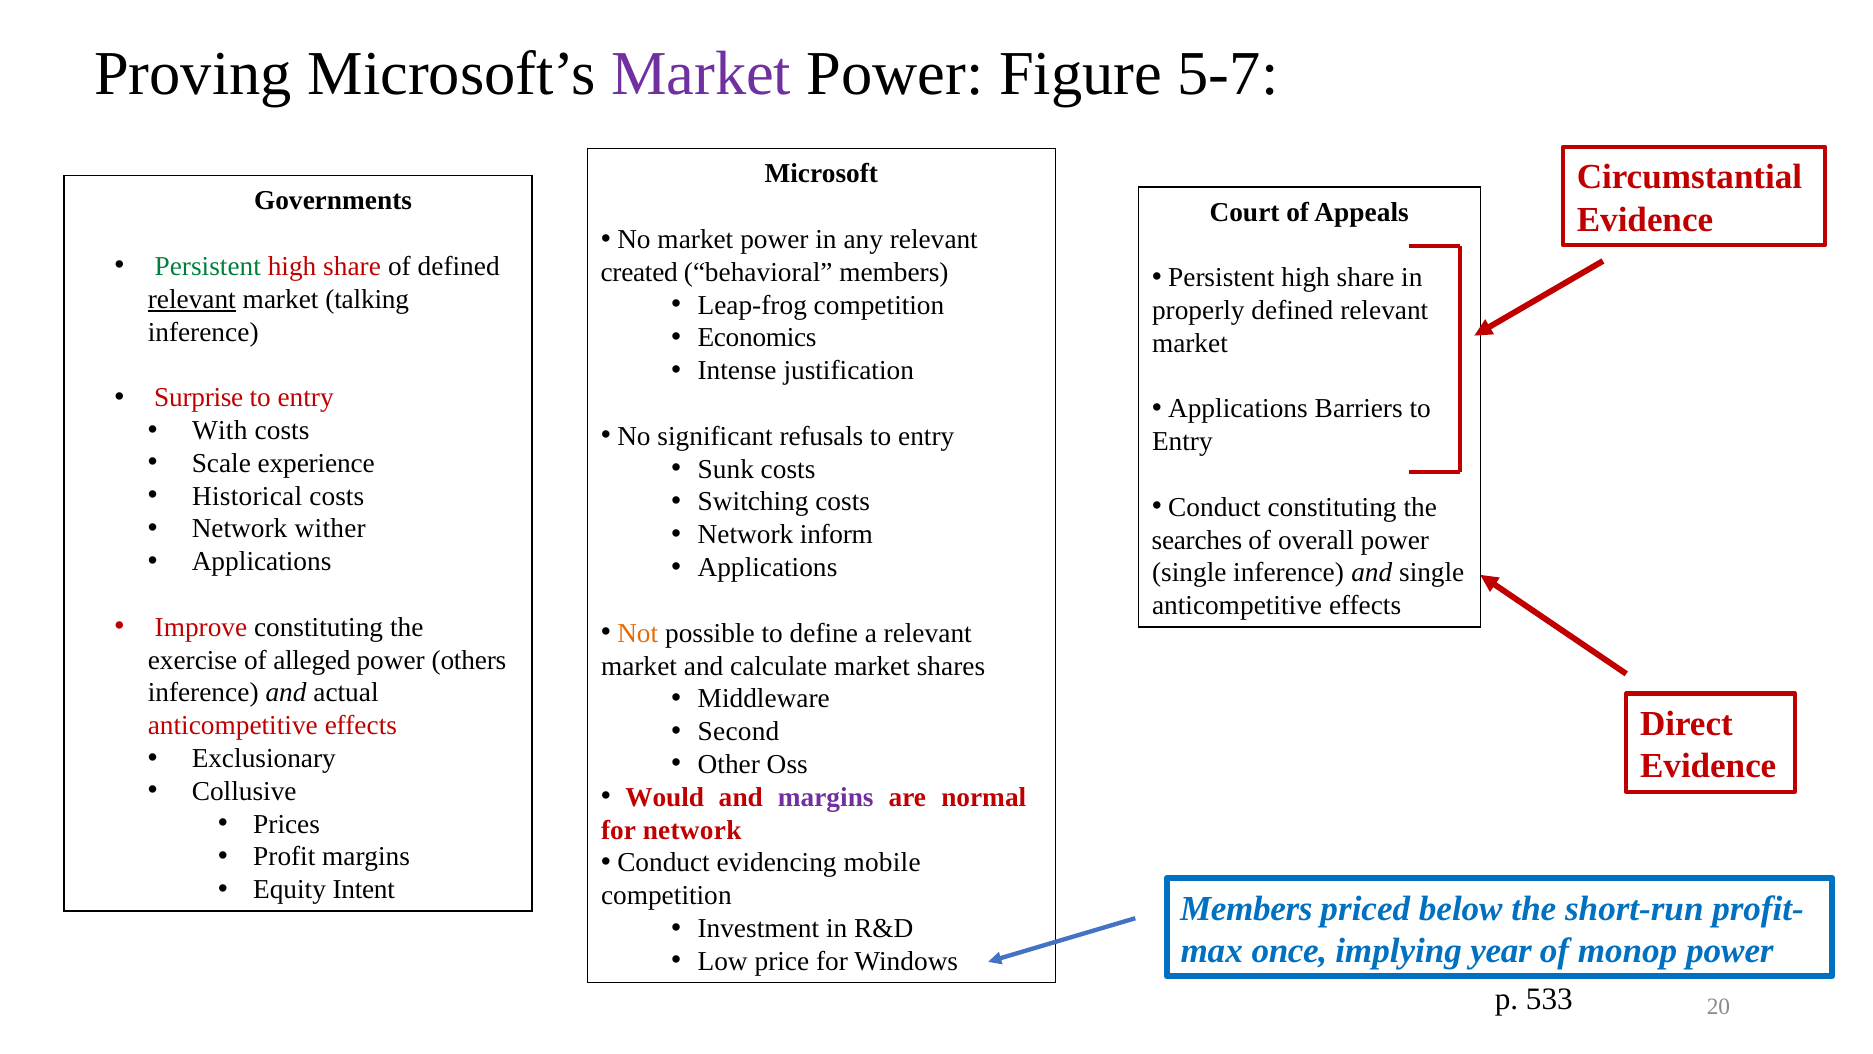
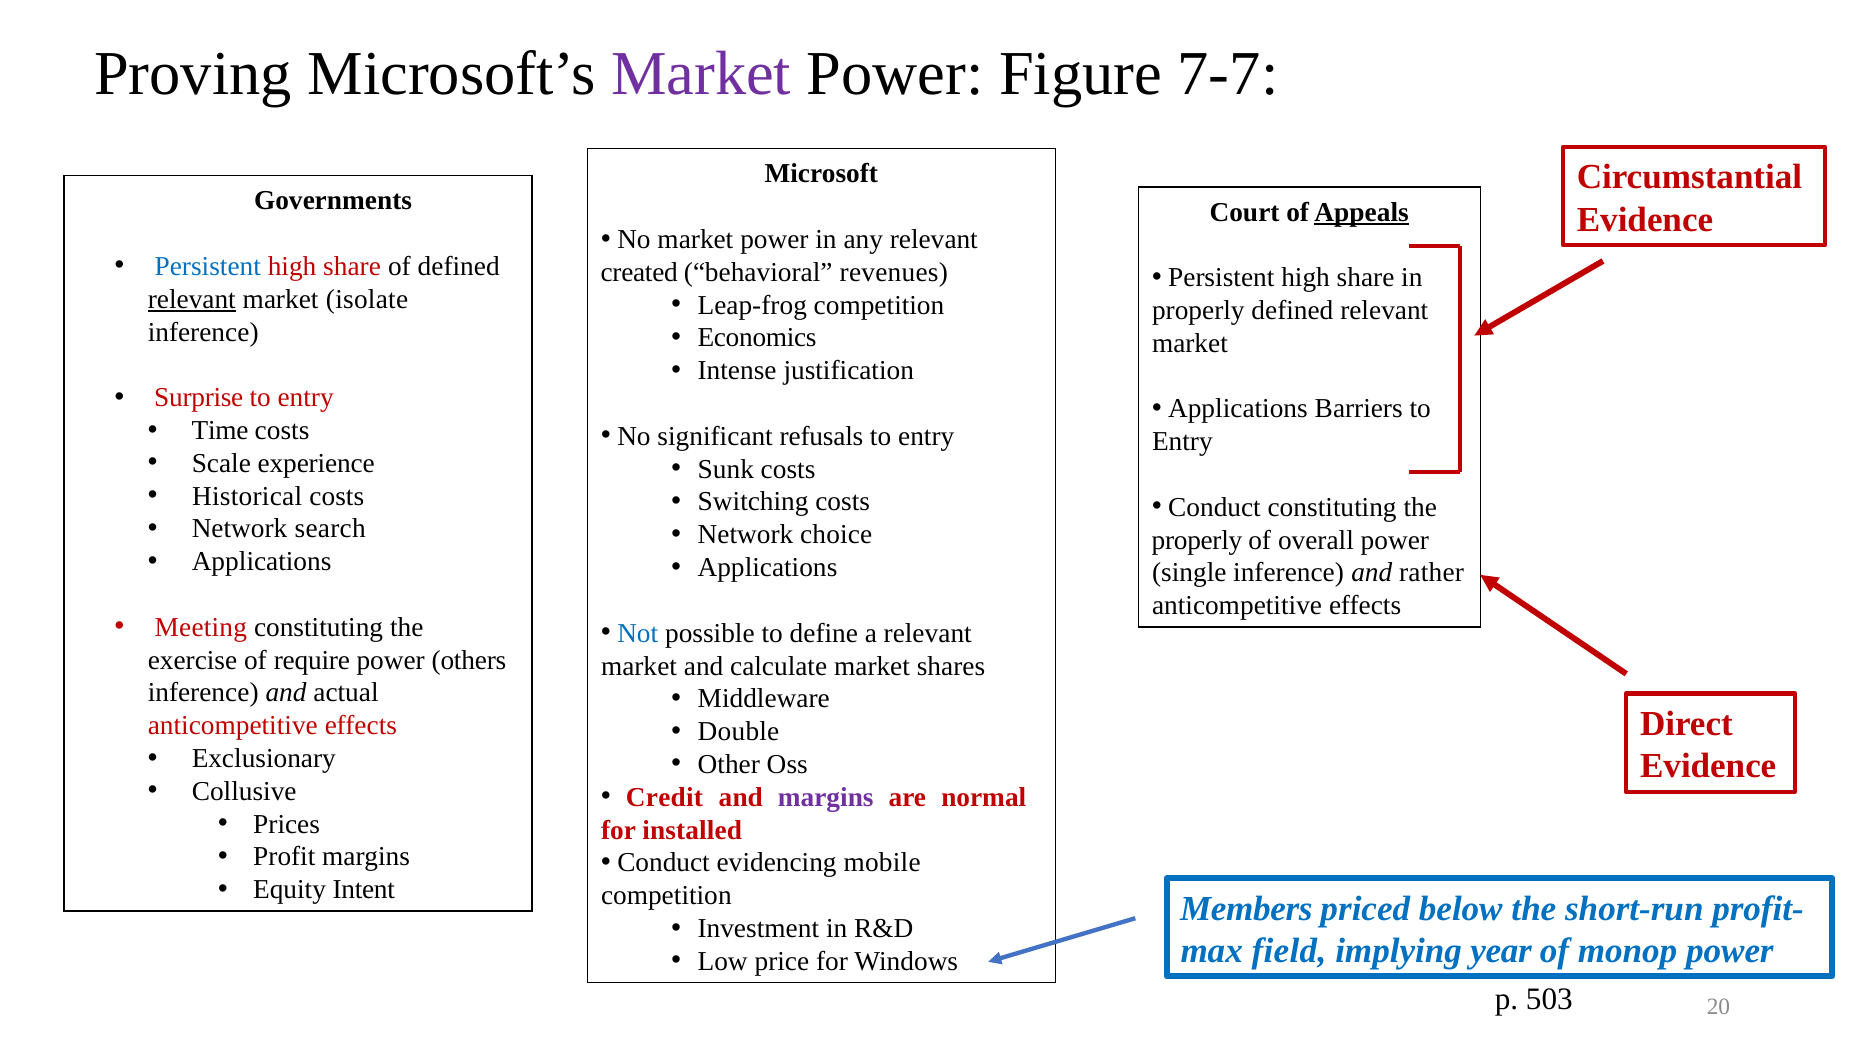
5-7: 5-7 -> 7-7
Appeals underline: none -> present
Persistent at (208, 266) colour: green -> blue
behavioral members: members -> revenues
talking: talking -> isolate
With: With -> Time
wither: wither -> search
inform: inform -> choice
searches at (1197, 540): searches -> properly
and single: single -> rather
Improve: Improve -> Meeting
Not colour: orange -> blue
alleged: alleged -> require
Second: Second -> Double
Would: Would -> Credit
for network: network -> installed
once: once -> field
533: 533 -> 503
